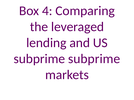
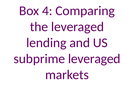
subprime subprime: subprime -> leveraged
